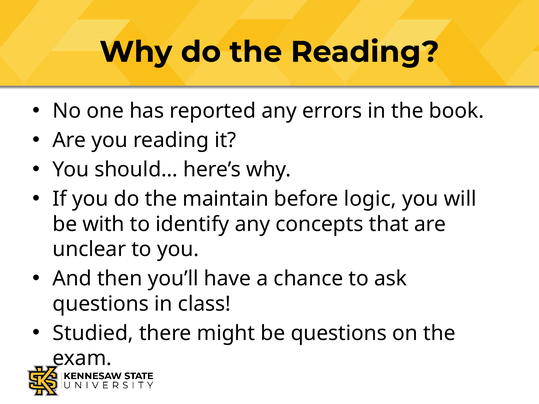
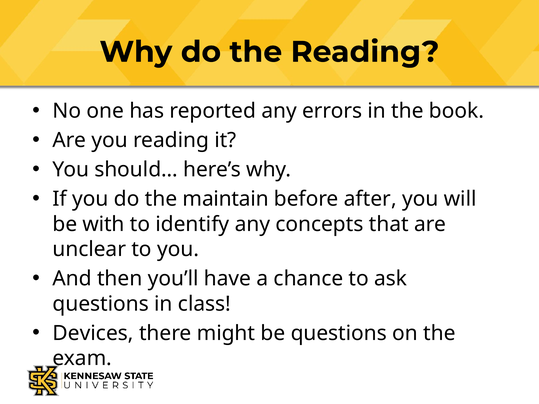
logic: logic -> after
Studied: Studied -> Devices
